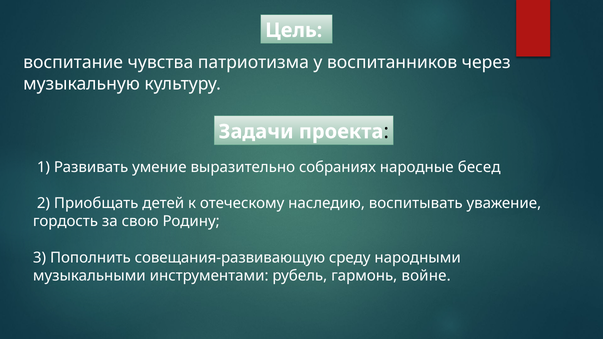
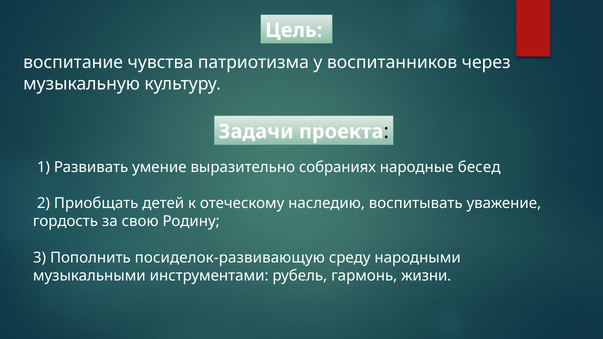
совещания-развивающую: совещания-развивающую -> посиделок-развивающую
войне: войне -> жизни
